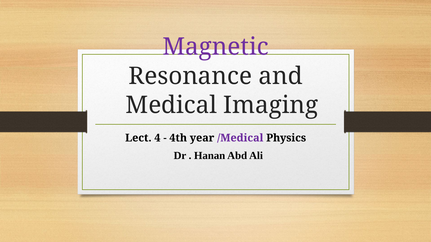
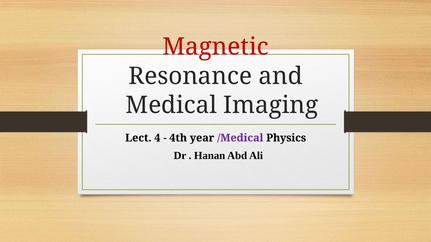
Magnetic colour: purple -> red
